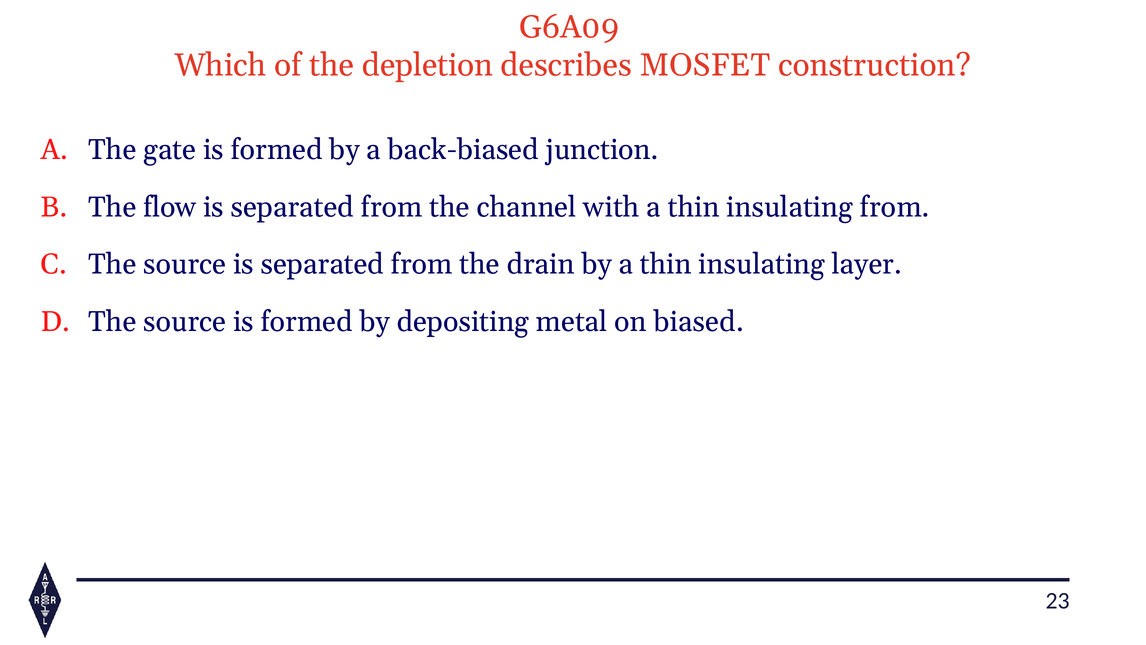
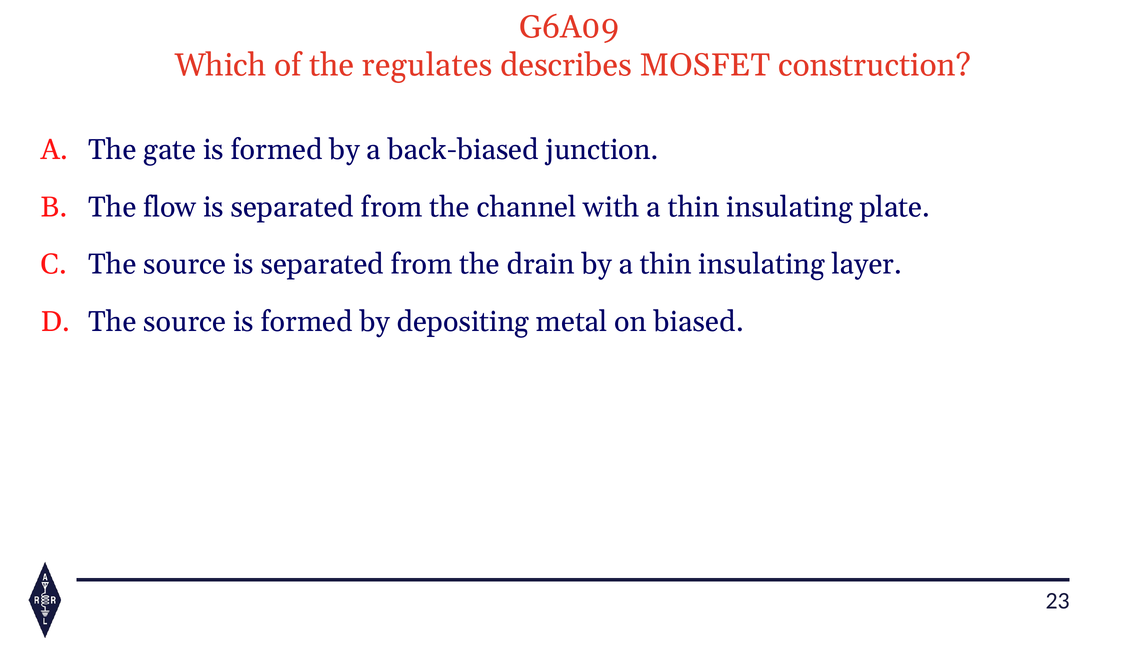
depletion: depletion -> regulates
insulating from: from -> plate
